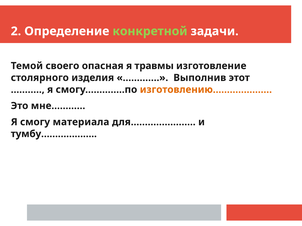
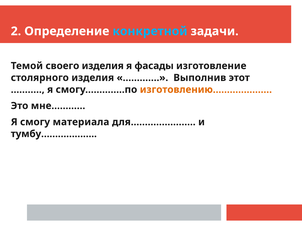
конкретной colour: light green -> light blue
своего опасная: опасная -> изделия
травмы: травмы -> фасады
